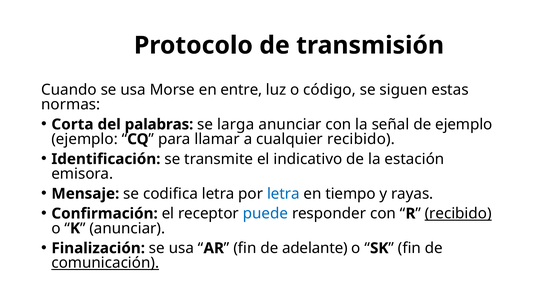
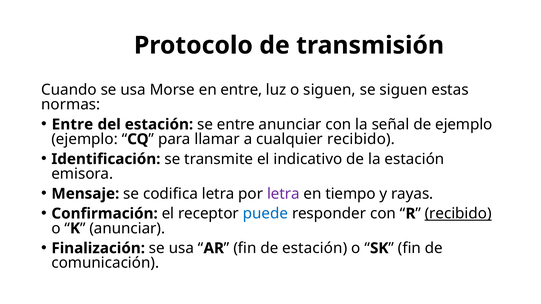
o código: código -> siguen
Corta at (72, 125): Corta -> Entre
del palabras: palabras -> estación
se larga: larga -> entre
letra at (283, 194) colour: blue -> purple
de adelante: adelante -> estación
comunicación underline: present -> none
